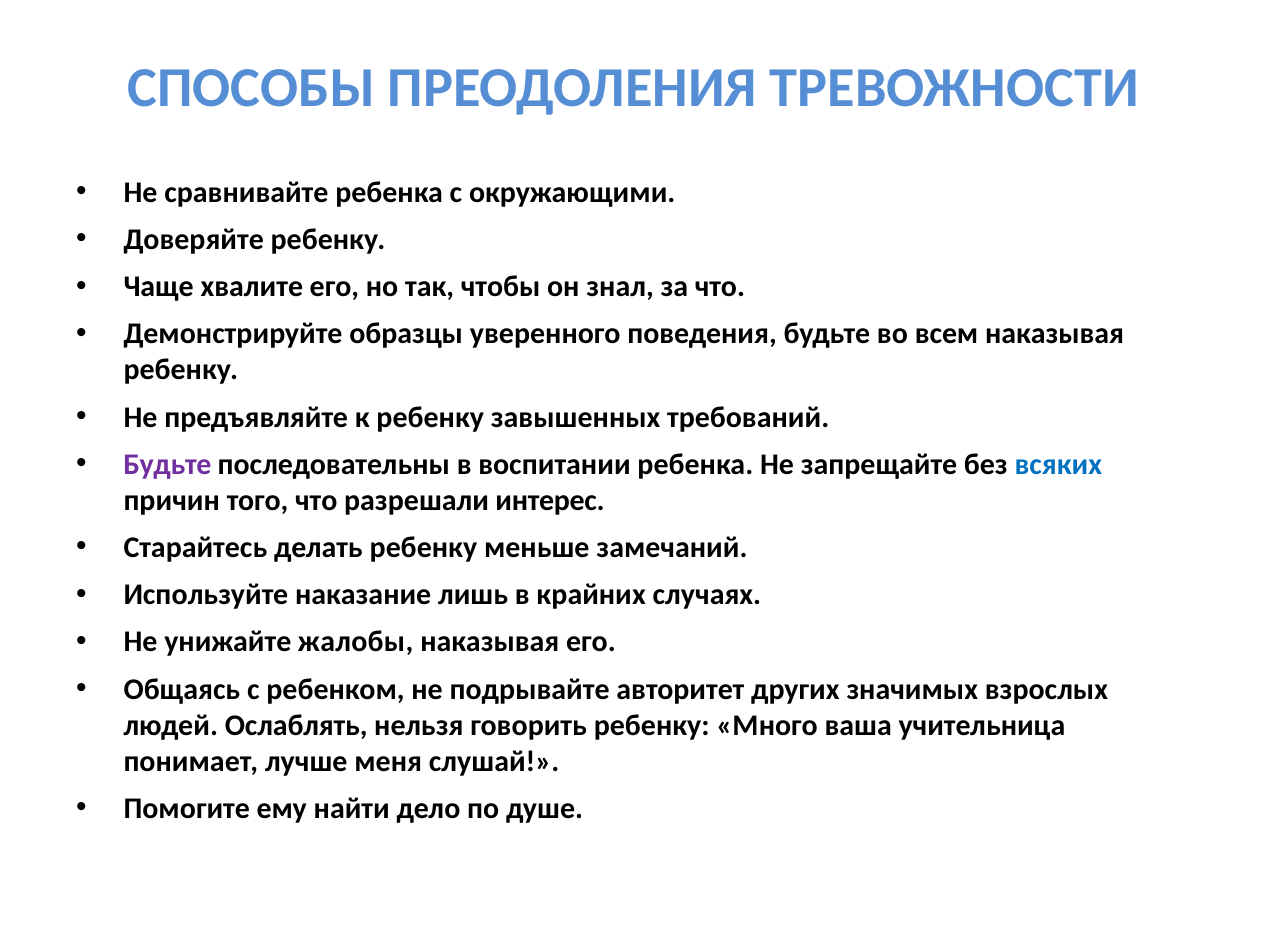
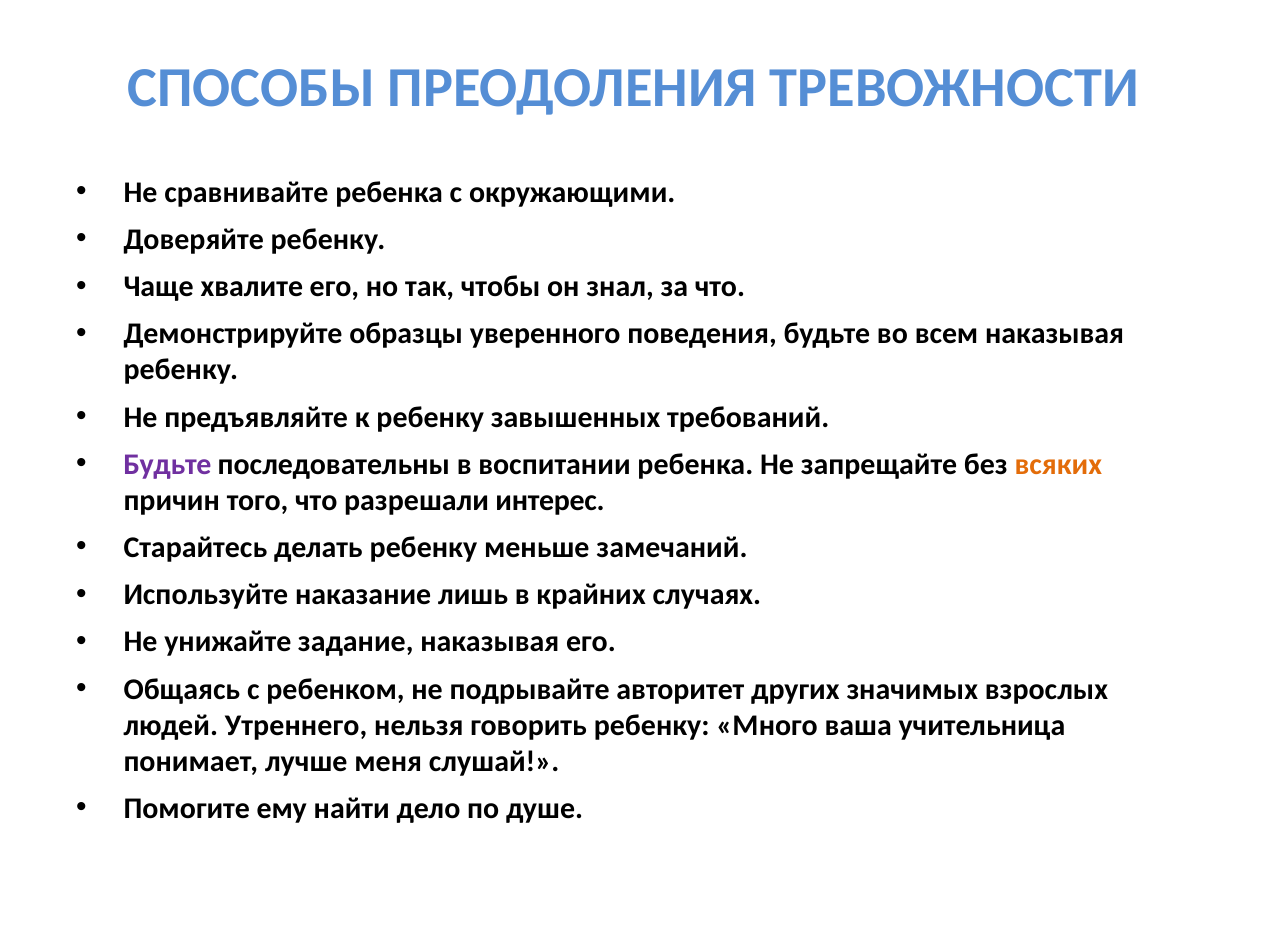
всяких colour: blue -> orange
жалобы: жалобы -> задание
Ослаблять: Ослаблять -> Утреннего
